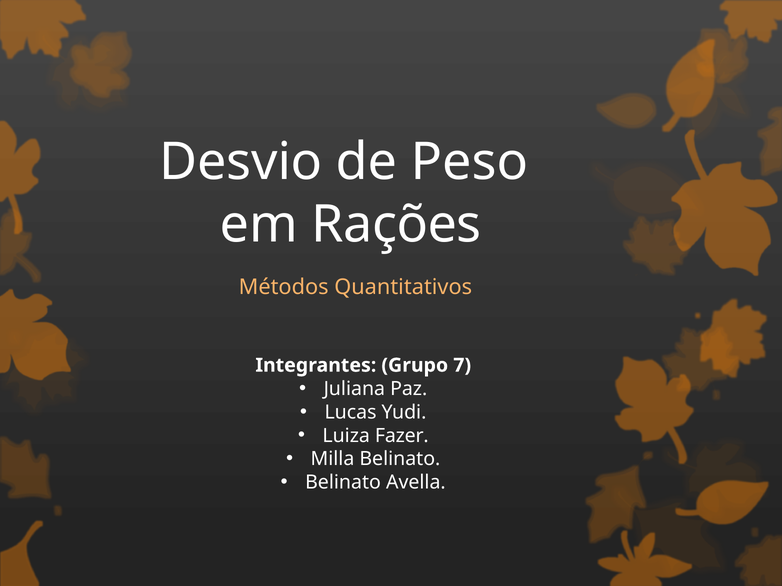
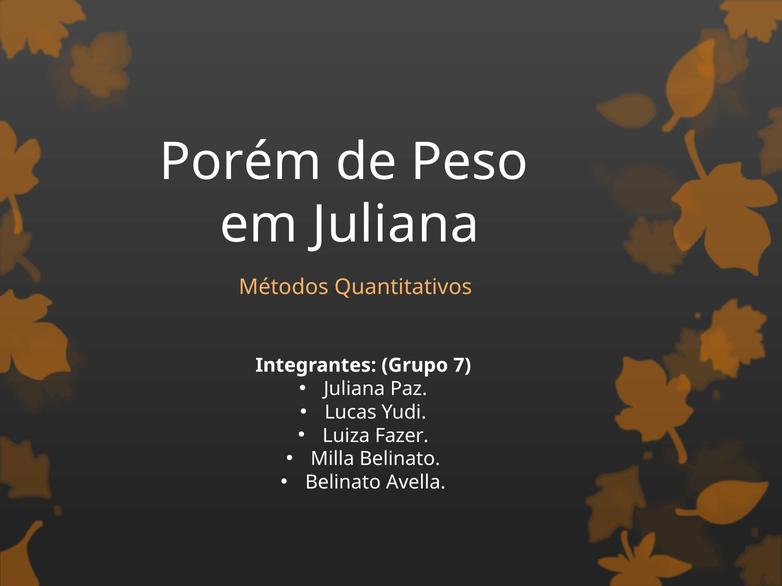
Desvio: Desvio -> Porém
em Rações: Rações -> Juliana
